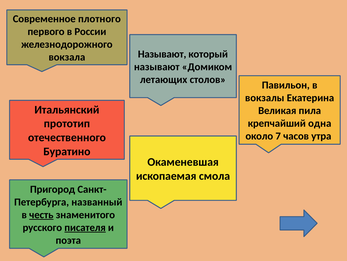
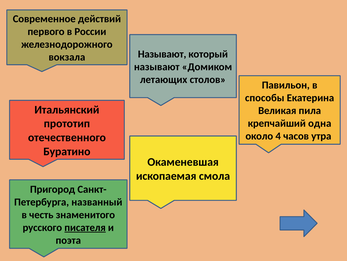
плотного: плотного -> действий
вокзалы: вокзалы -> способы
7: 7 -> 4
честь underline: present -> none
